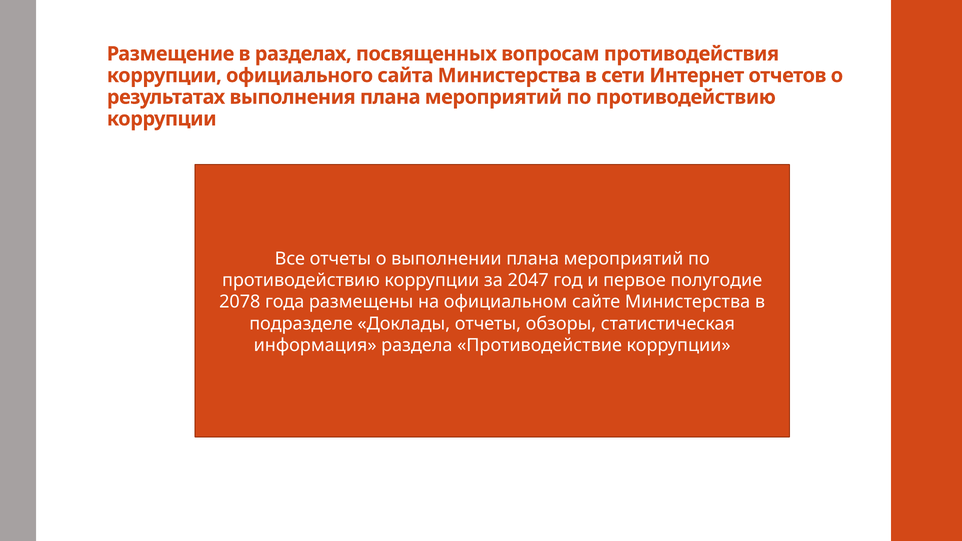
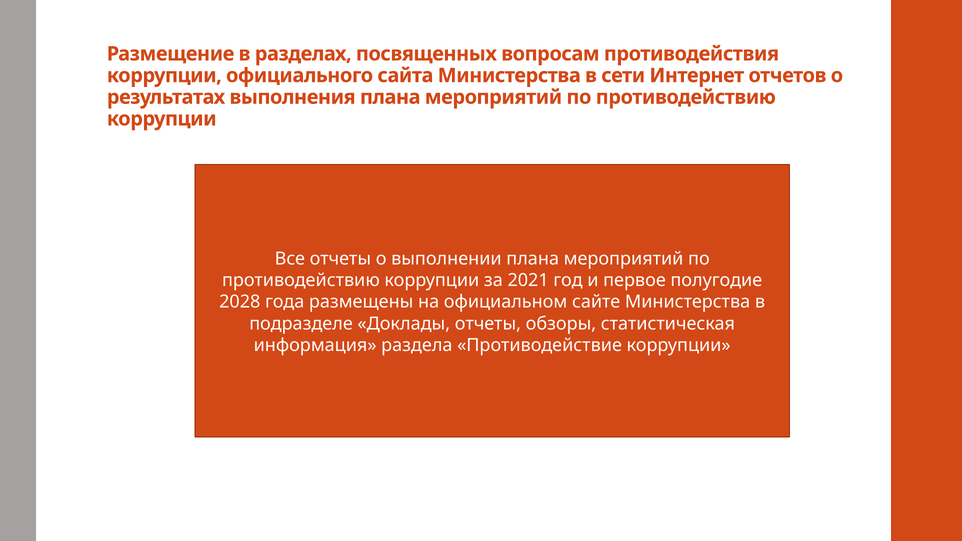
2047: 2047 -> 2021
2078: 2078 -> 2028
